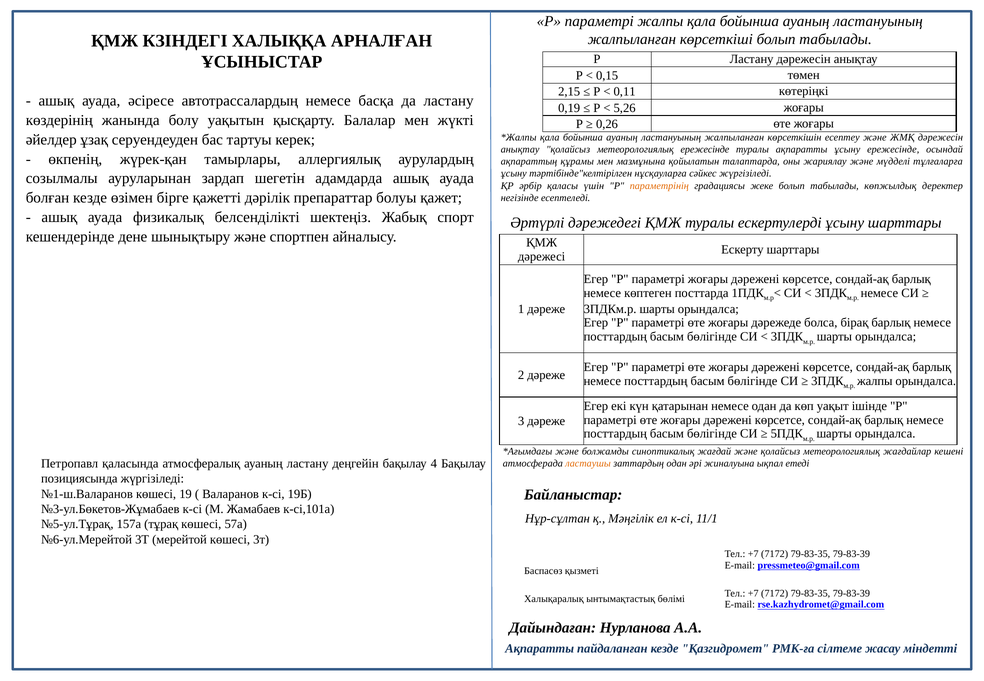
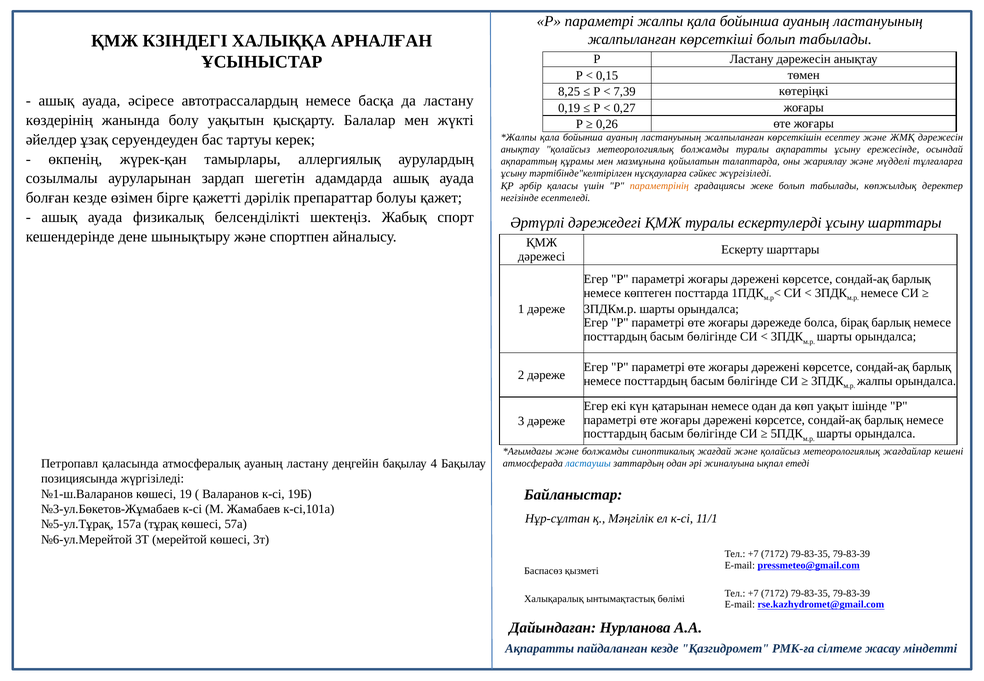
2,15: 2,15 -> 8,25
0,11: 0,11 -> 7,39
5,26: 5,26 -> 0,27
метеорологиялық ережесінде: ережесінде -> болжамды
ластаушы colour: orange -> blue
